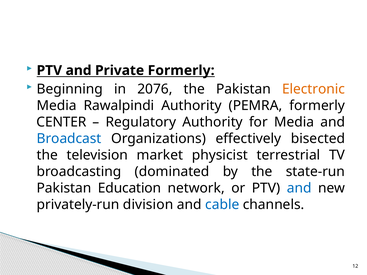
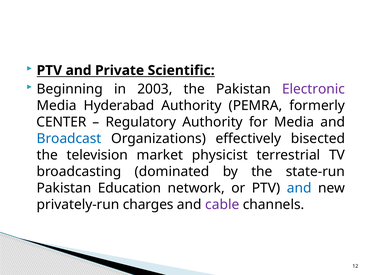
Private Formerly: Formerly -> Scientific
2076: 2076 -> 2003
Electronic colour: orange -> purple
Rawalpindi: Rawalpindi -> Hyderabad
division: division -> charges
cable colour: blue -> purple
